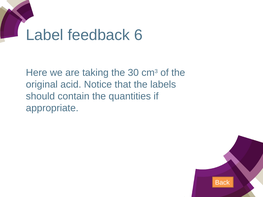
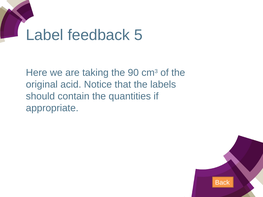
6: 6 -> 5
30: 30 -> 90
